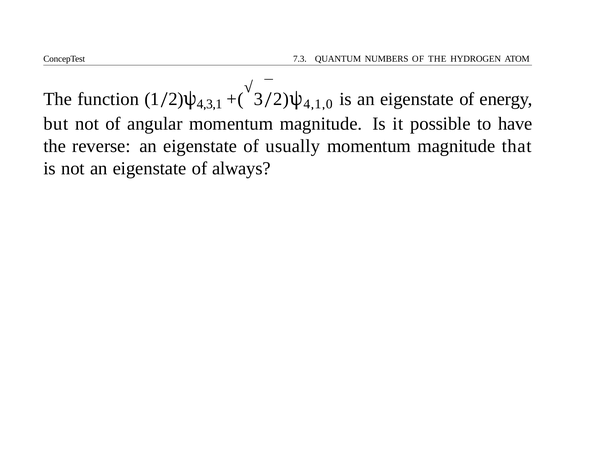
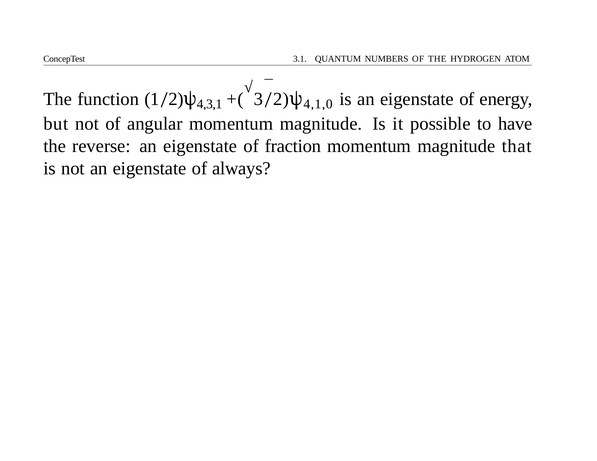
7.3: 7.3 -> 3.1
usually: usually -> fraction
